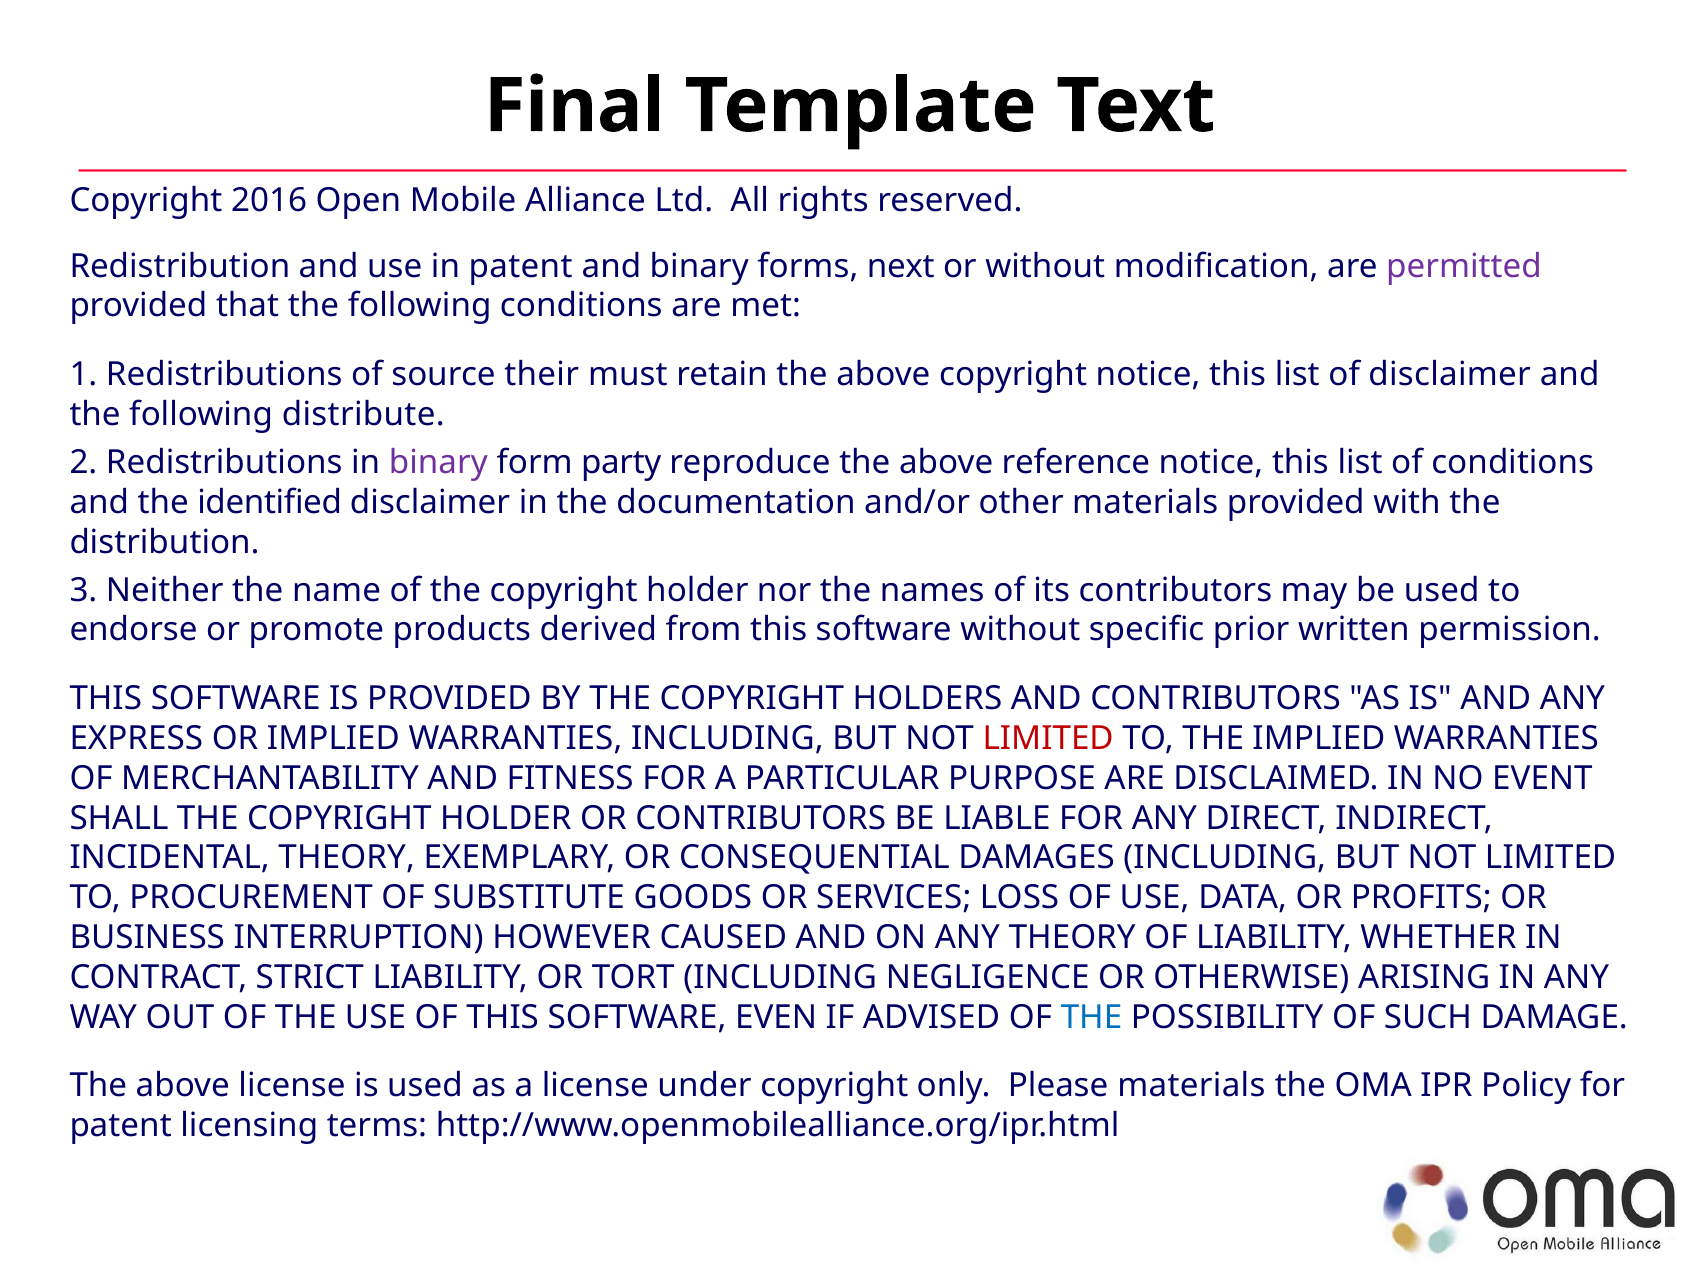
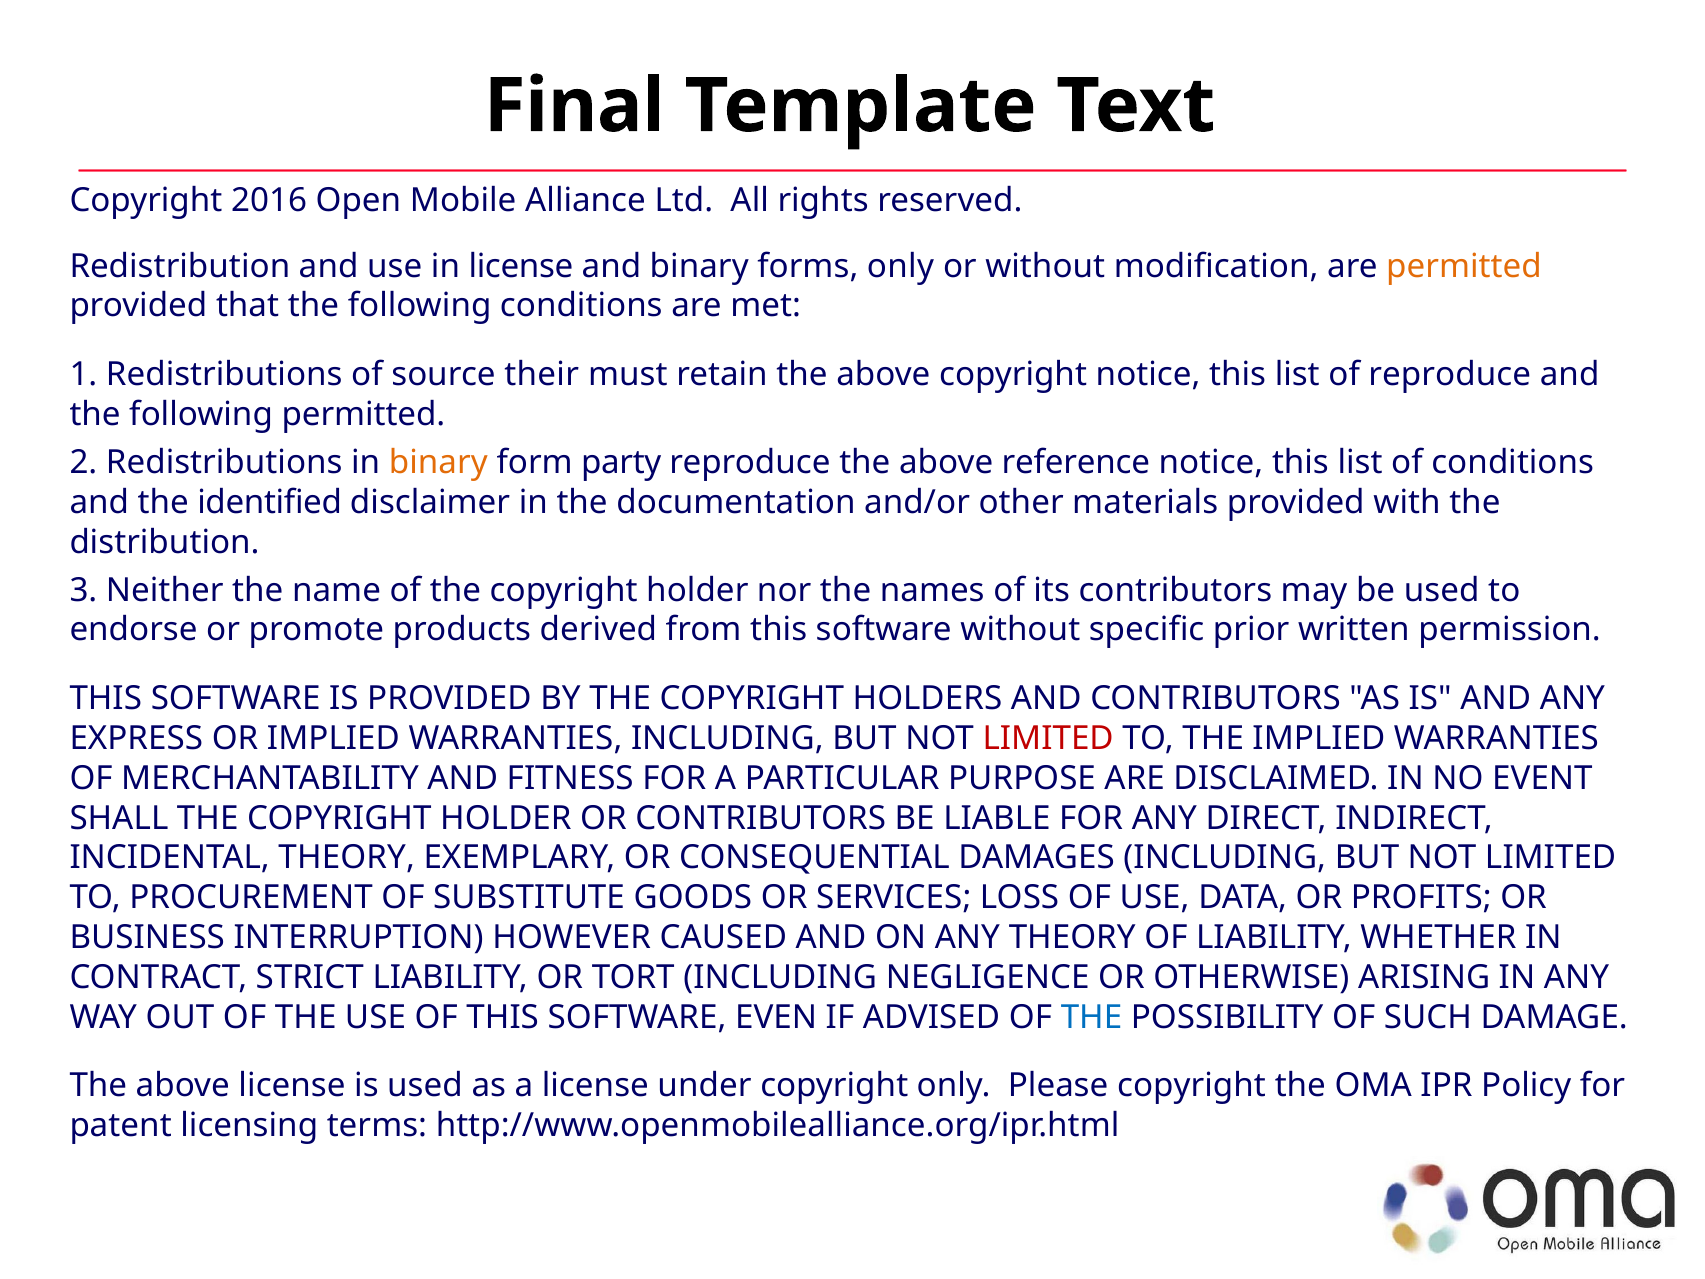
in patent: patent -> license
forms next: next -> only
permitted at (1464, 266) colour: purple -> orange
of disclaimer: disclaimer -> reproduce
following distribute: distribute -> permitted
binary at (438, 462) colour: purple -> orange
Please materials: materials -> copyright
